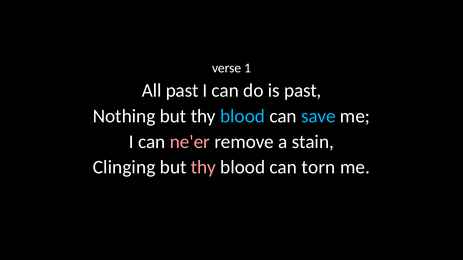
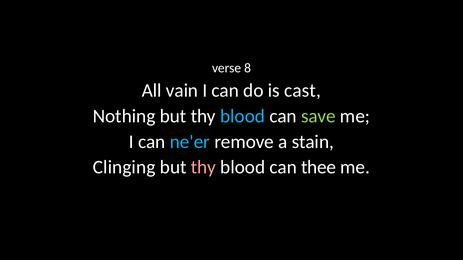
1: 1 -> 8
All past: past -> vain
is past: past -> cast
save colour: light blue -> light green
ne'er colour: pink -> light blue
torn: torn -> thee
